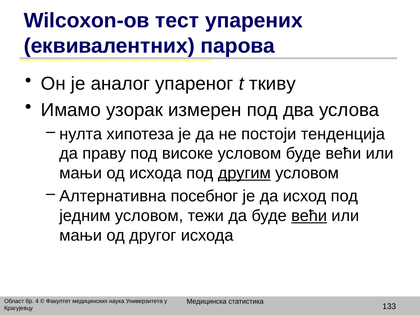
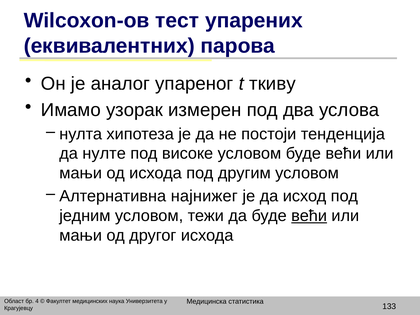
праву: праву -> нулте
другим underline: present -> none
посебног: посебног -> најнижег
